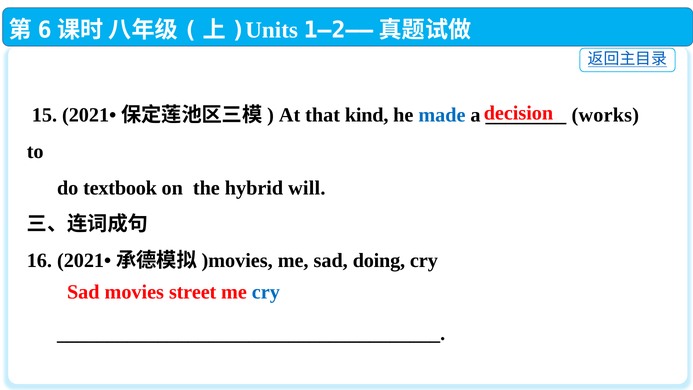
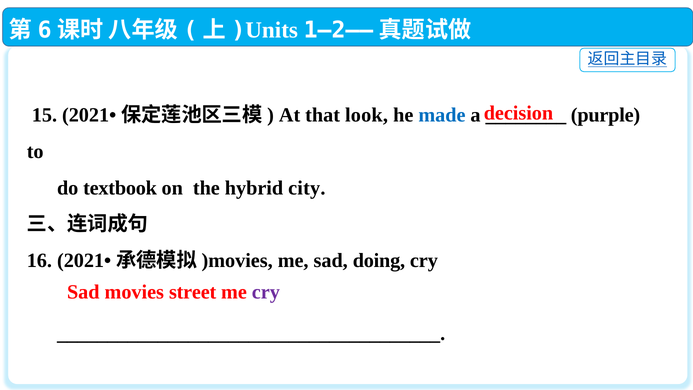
kind: kind -> look
works: works -> purple
will: will -> city
cry at (266, 292) colour: blue -> purple
